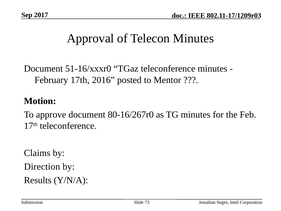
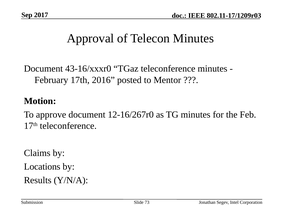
51-16/xxxr0: 51-16/xxxr0 -> 43-16/xxxr0
80-16/267r0: 80-16/267r0 -> 12-16/267r0
Direction: Direction -> Locations
